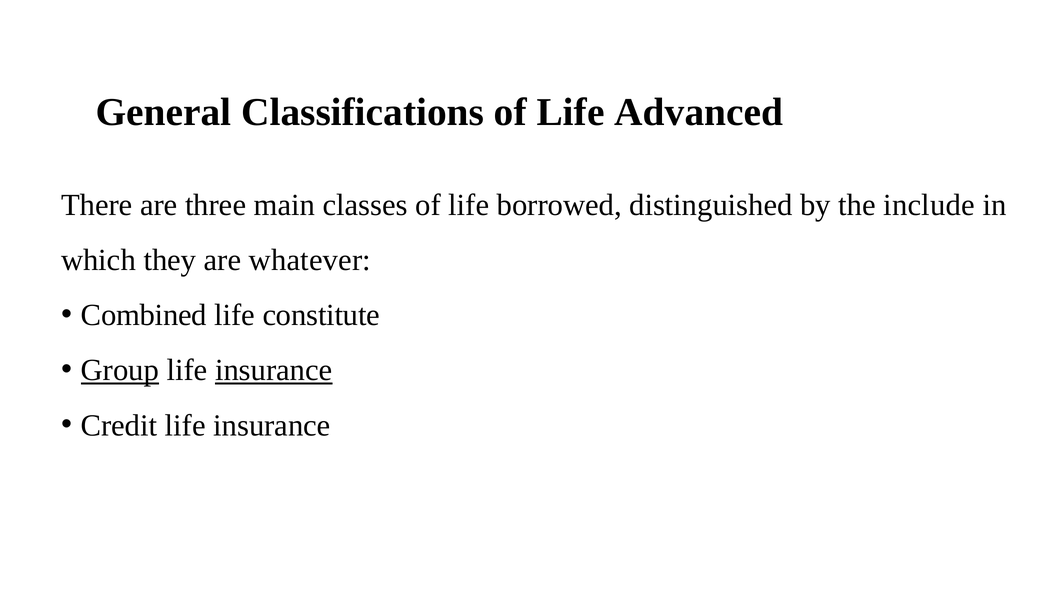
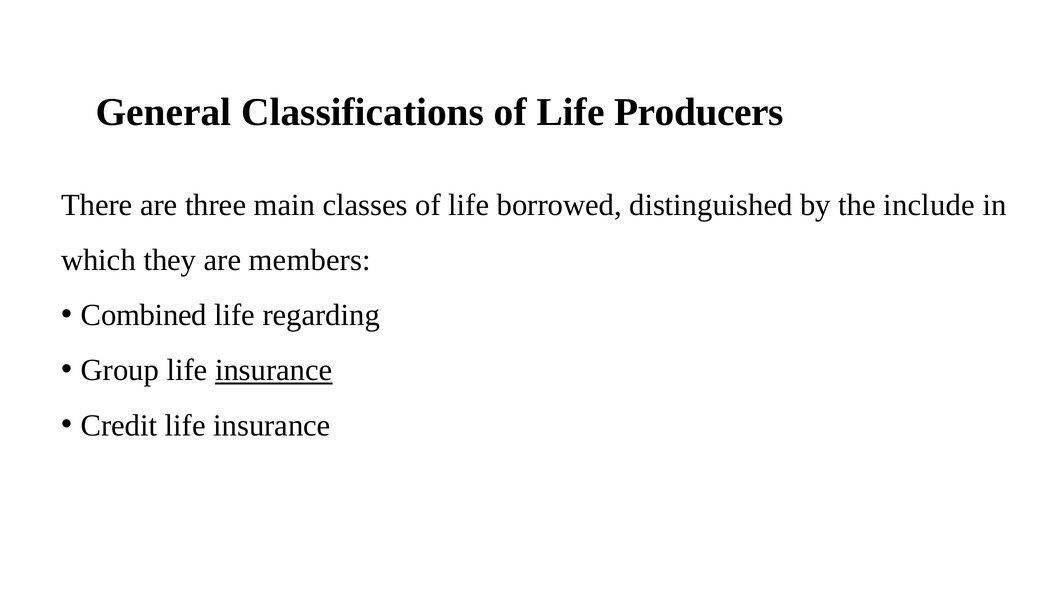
Advanced: Advanced -> Producers
whatever: whatever -> members
constitute: constitute -> regarding
Group underline: present -> none
